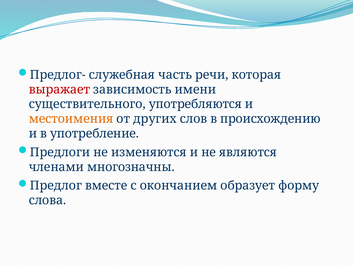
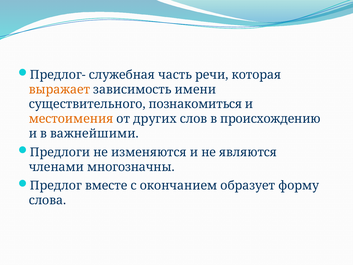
выражает colour: red -> orange
употребляются: употребляются -> познакомиться
употребление: употребление -> важнейшими
